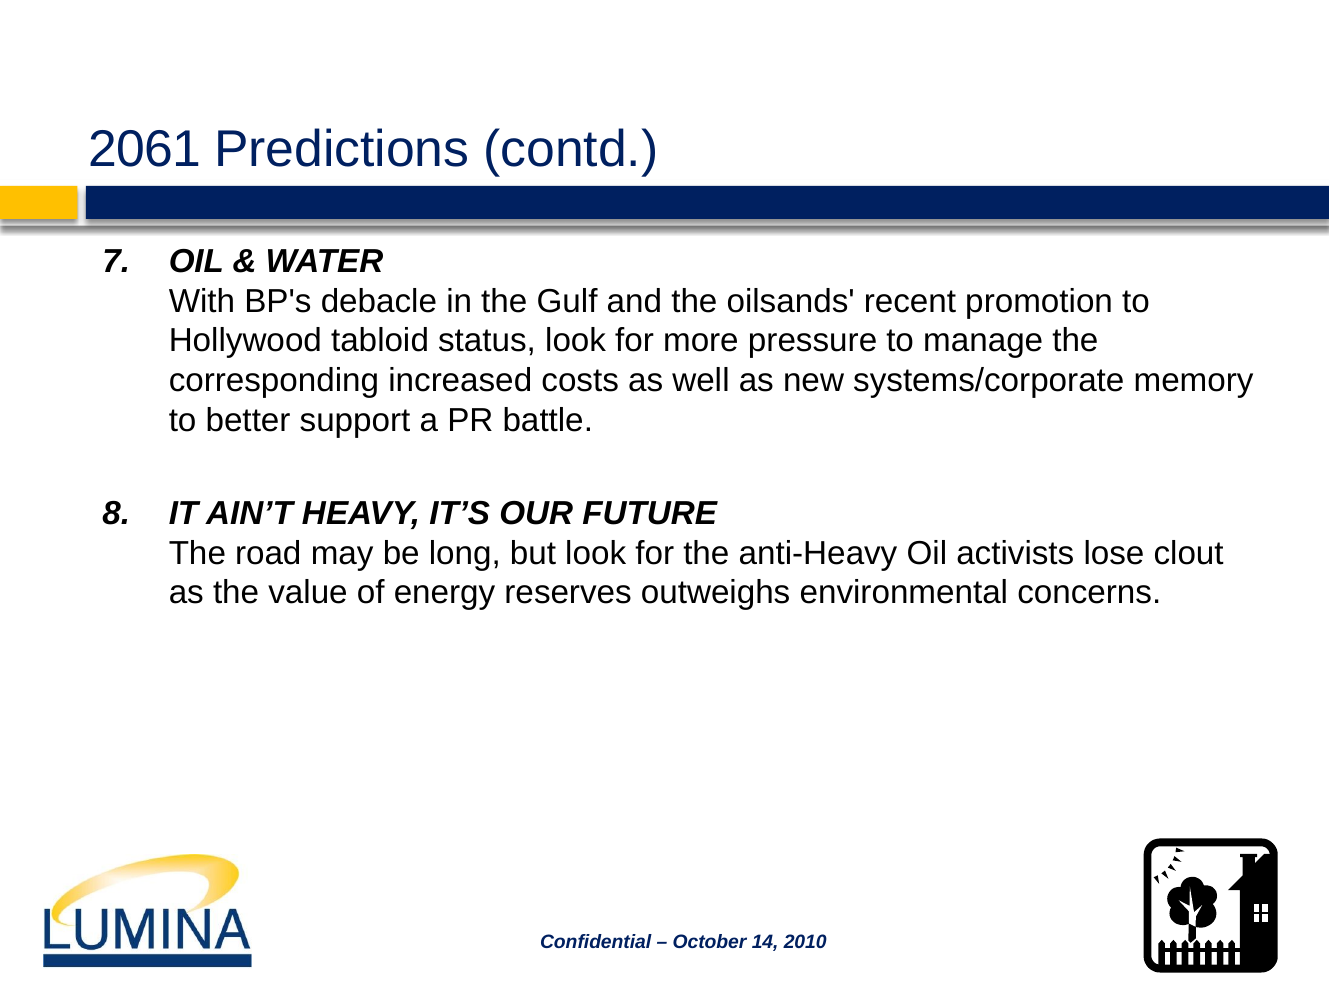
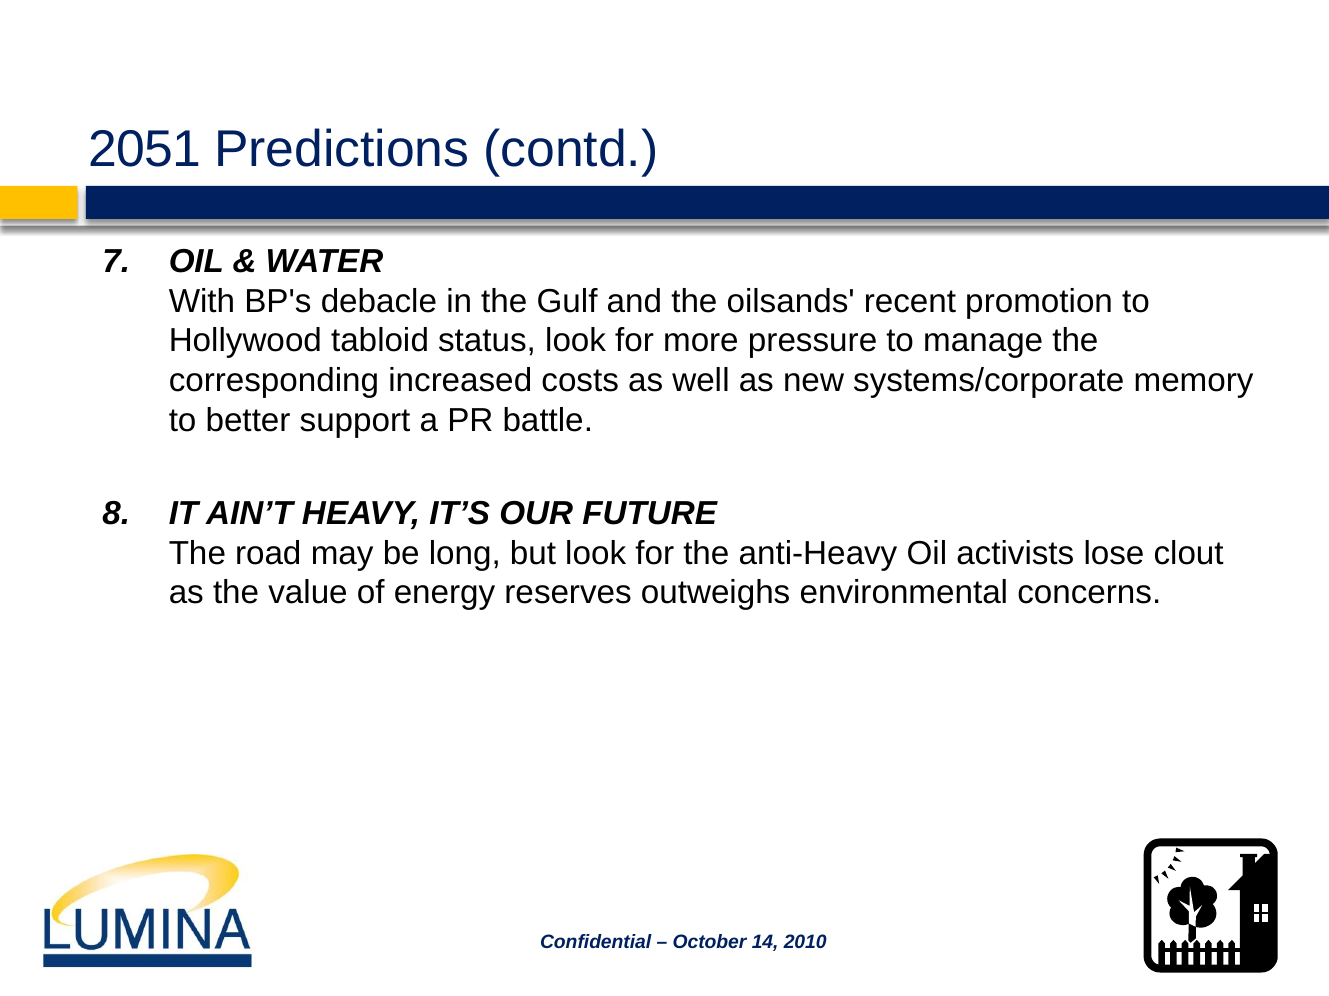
2061: 2061 -> 2051
